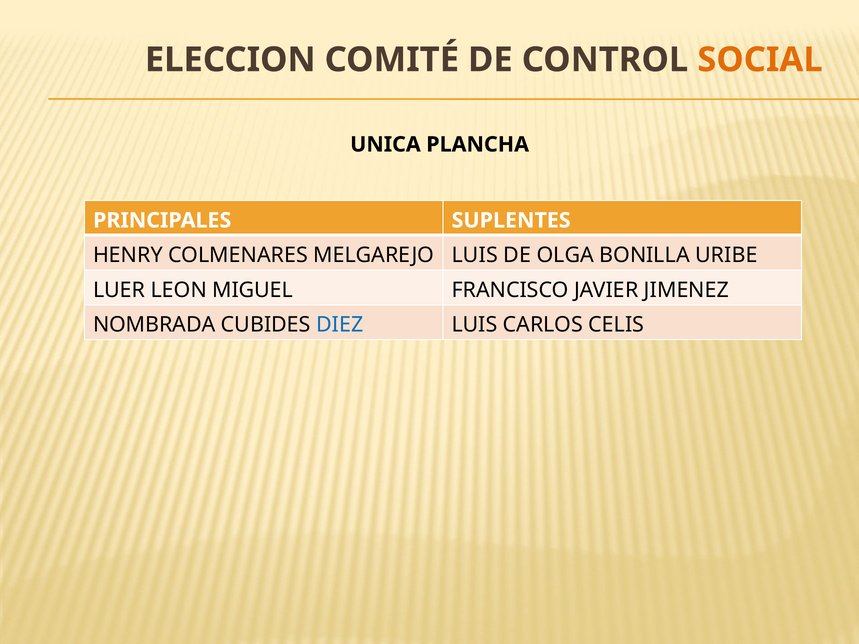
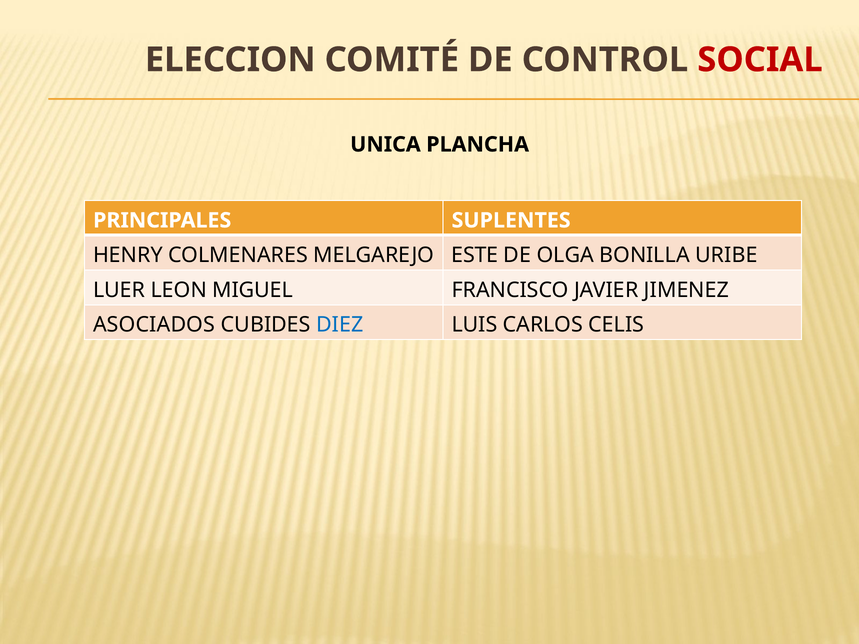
SOCIAL colour: orange -> red
MELGAREJO LUIS: LUIS -> ESTE
NOMBRADA: NOMBRADA -> ASOCIADOS
